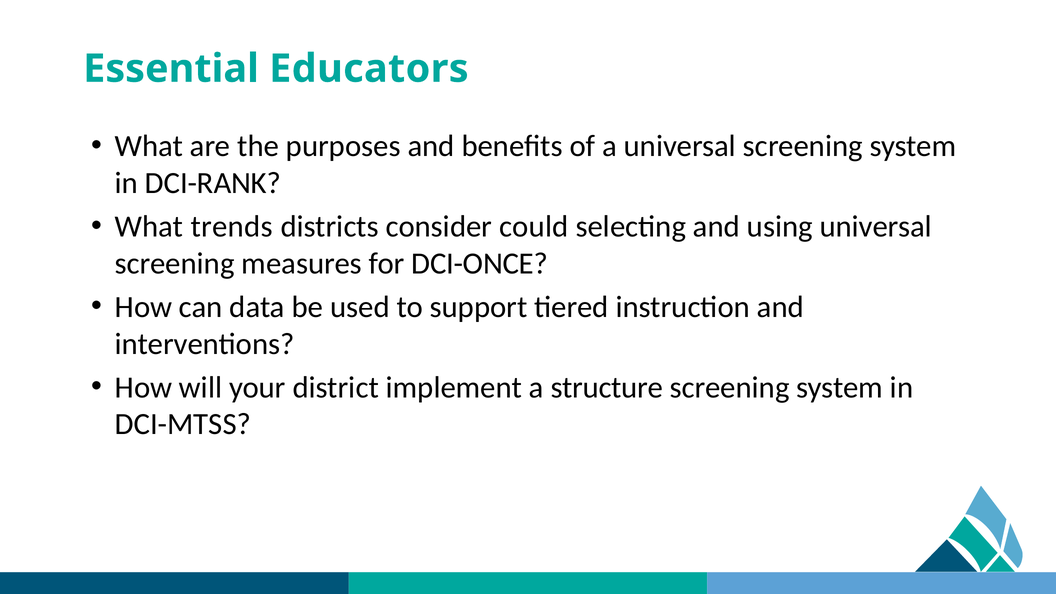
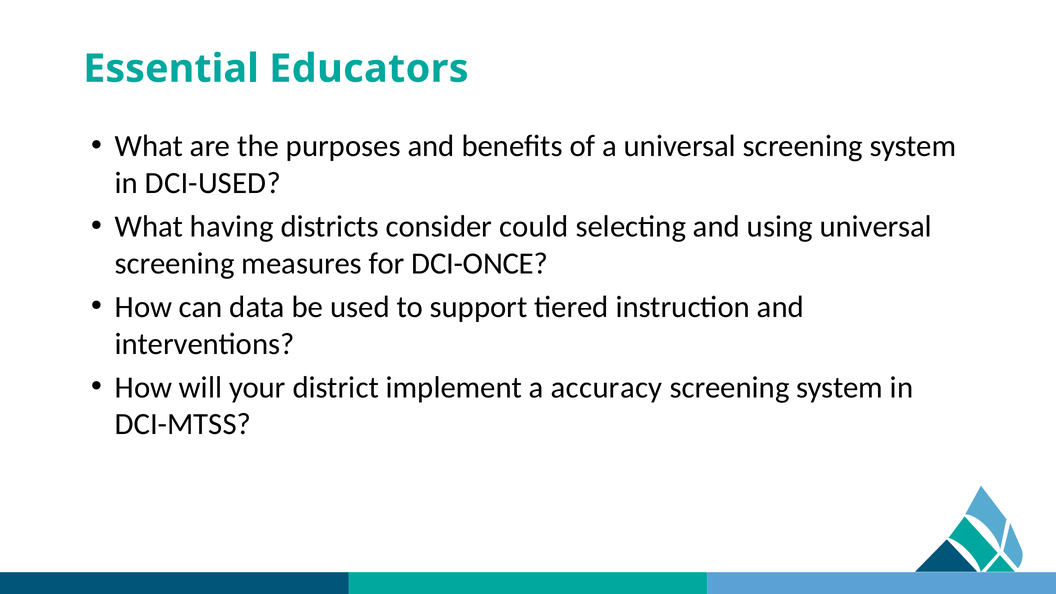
DCI-RANK: DCI-RANK -> DCI-USED
trends: trends -> having
structure: structure -> accuracy
